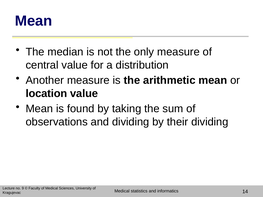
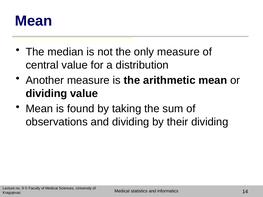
location at (46, 94): location -> dividing
